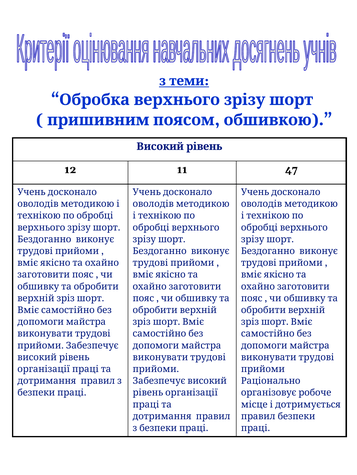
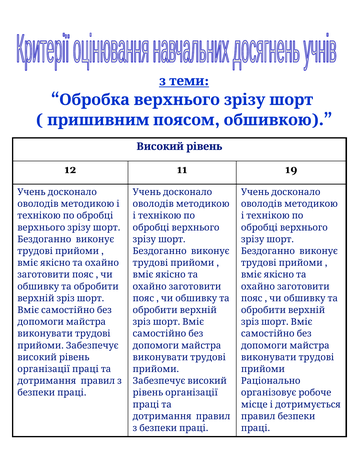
47: 47 -> 19
